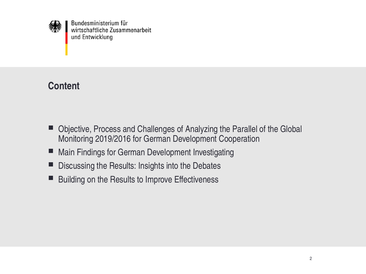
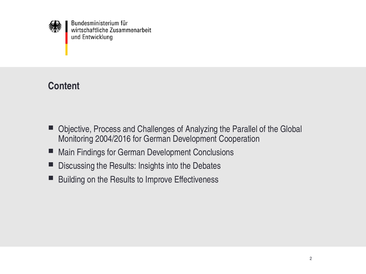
2019/2016: 2019/2016 -> 2004/2016
Investigating: Investigating -> Conclusions
